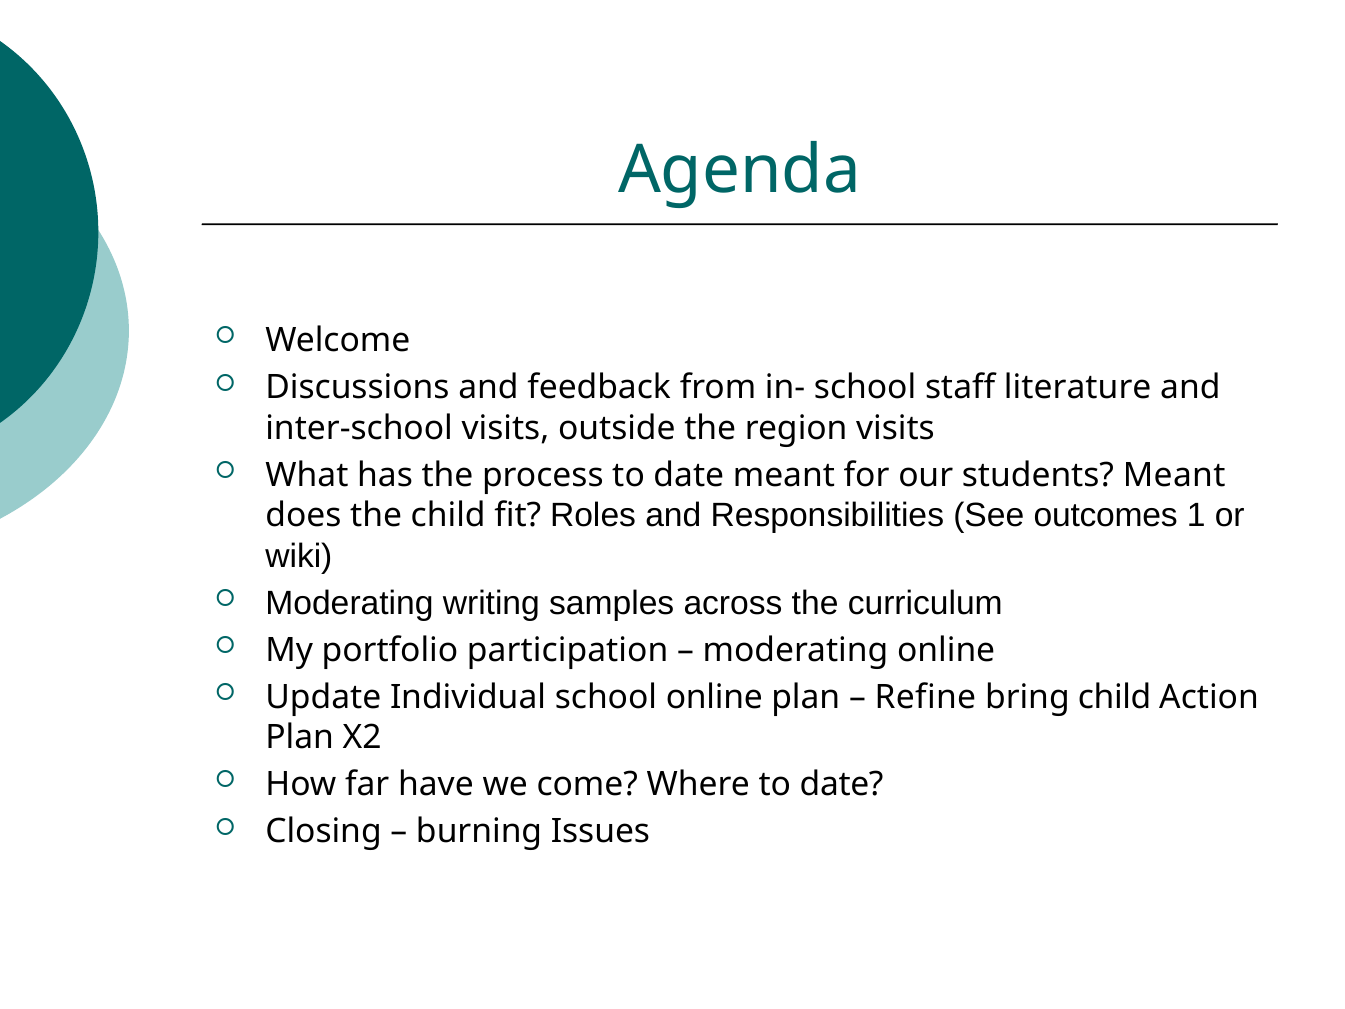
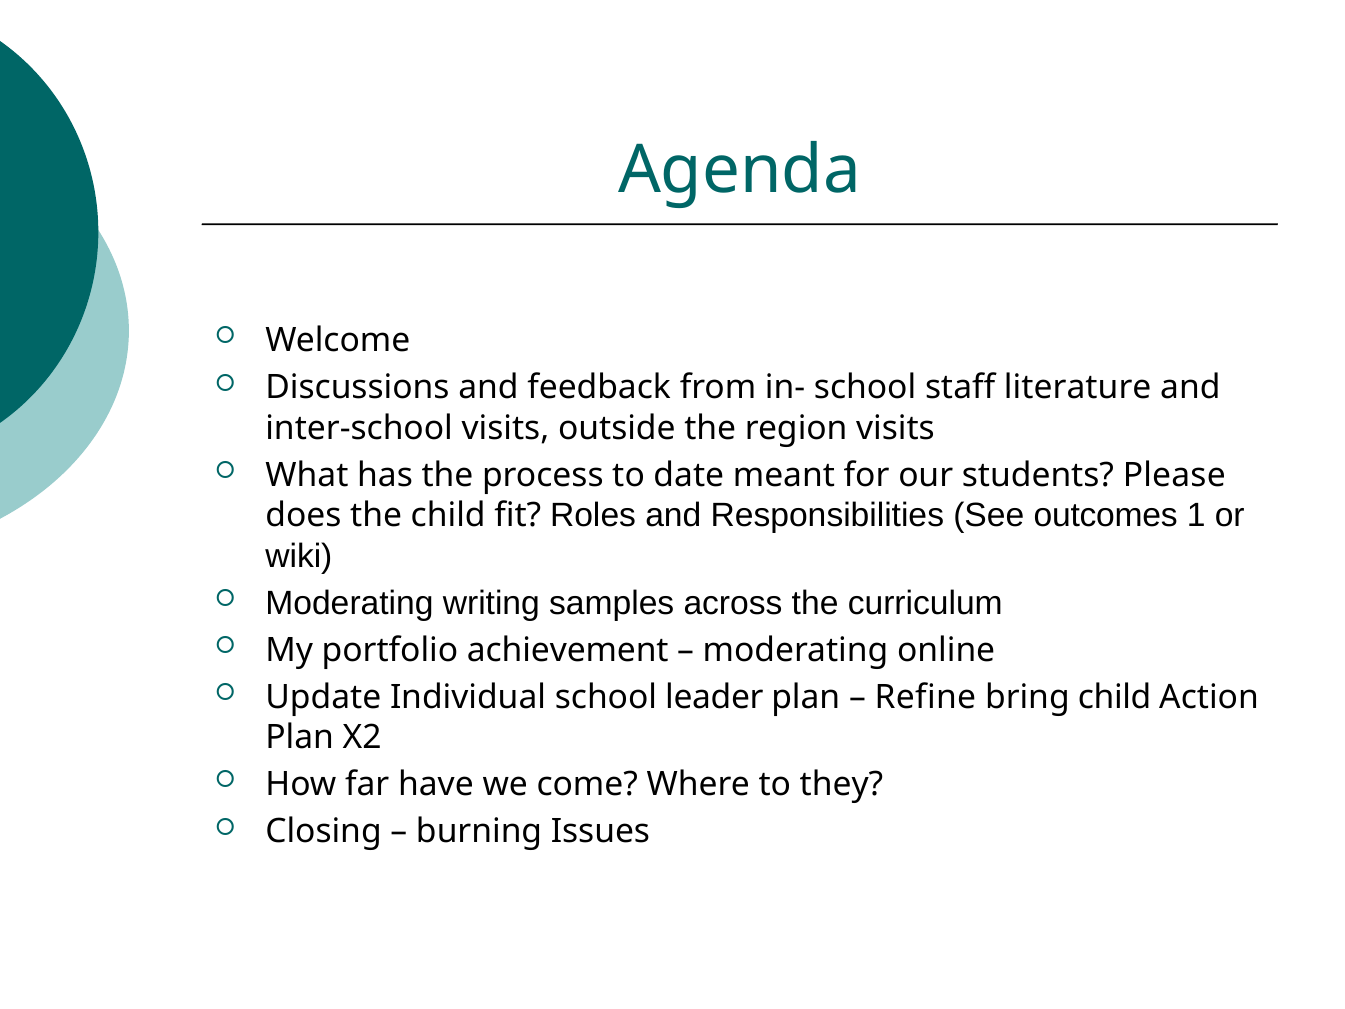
students Meant: Meant -> Please
participation: participation -> achievement
school online: online -> leader
Where to date: date -> they
